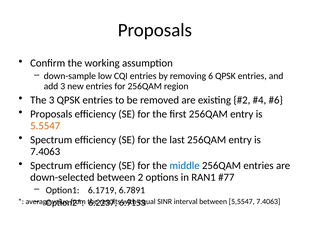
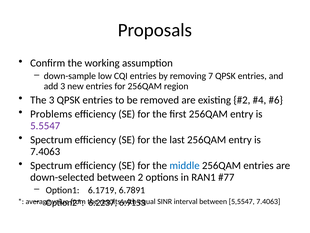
6: 6 -> 7
Proposals at (51, 114): Proposals -> Problems
5.5547 colour: orange -> purple
